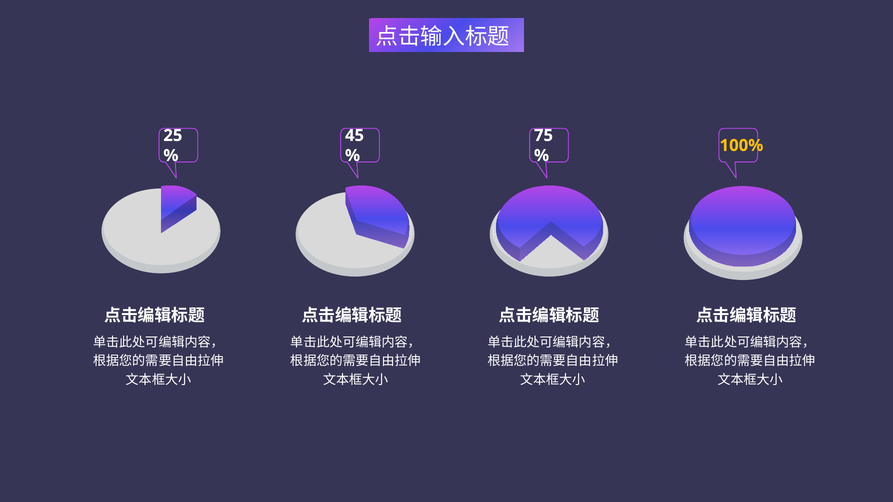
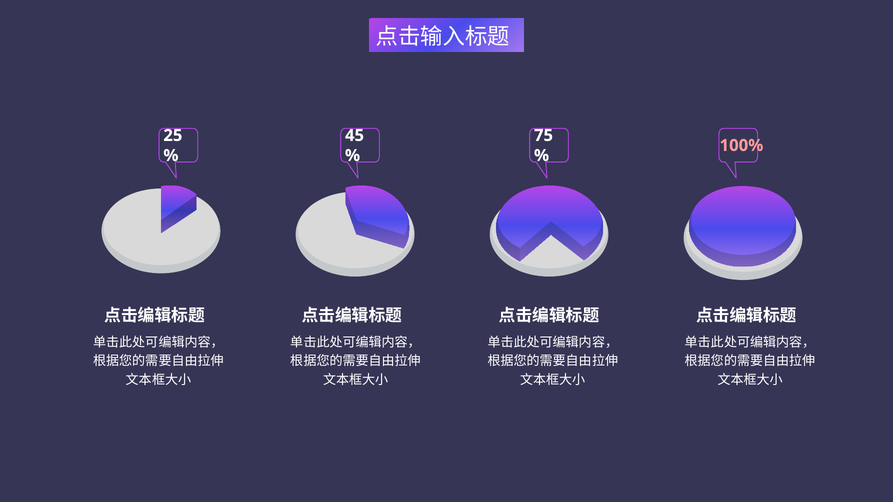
100% colour: yellow -> pink
